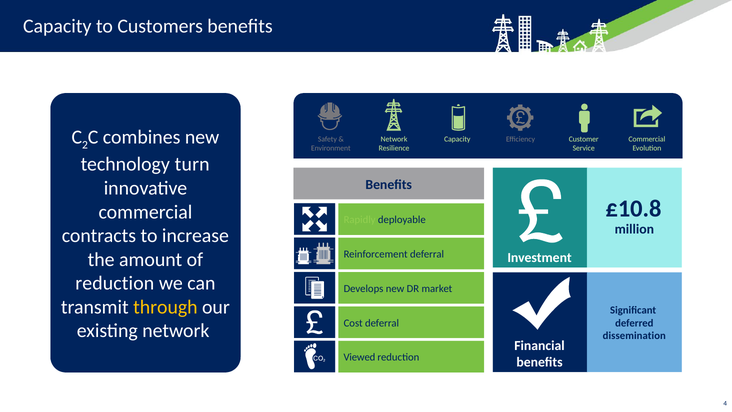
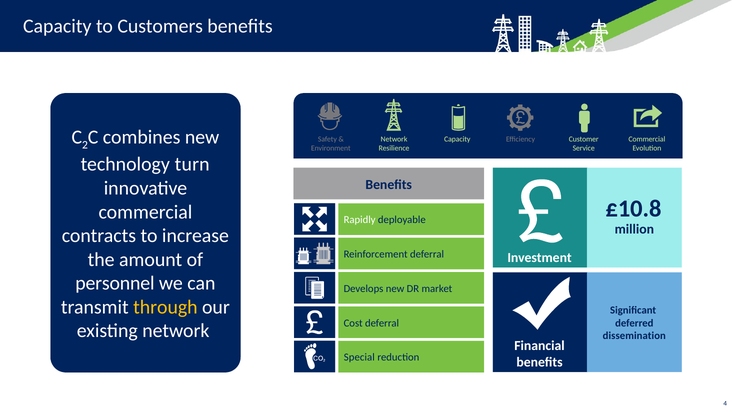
Rapidly colour: light green -> white
reduction at (115, 283): reduction -> personnel
Viewed: Viewed -> Special
